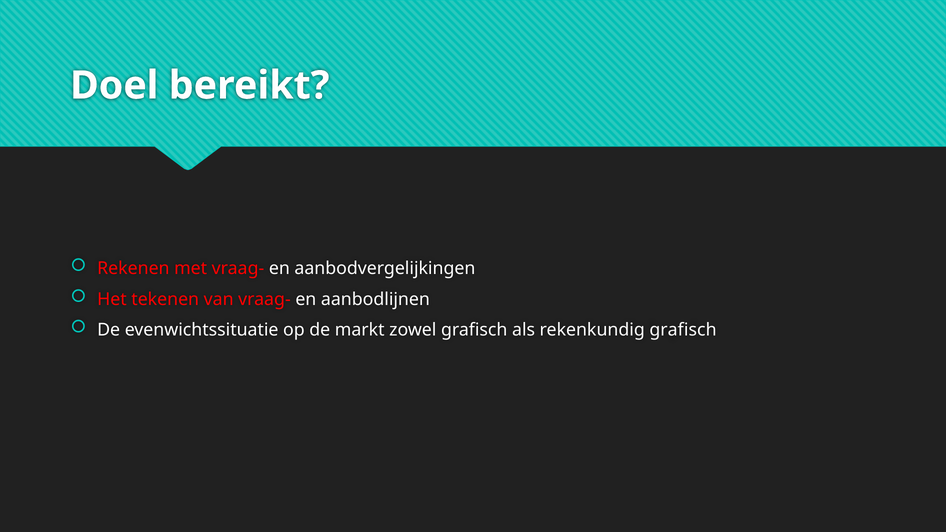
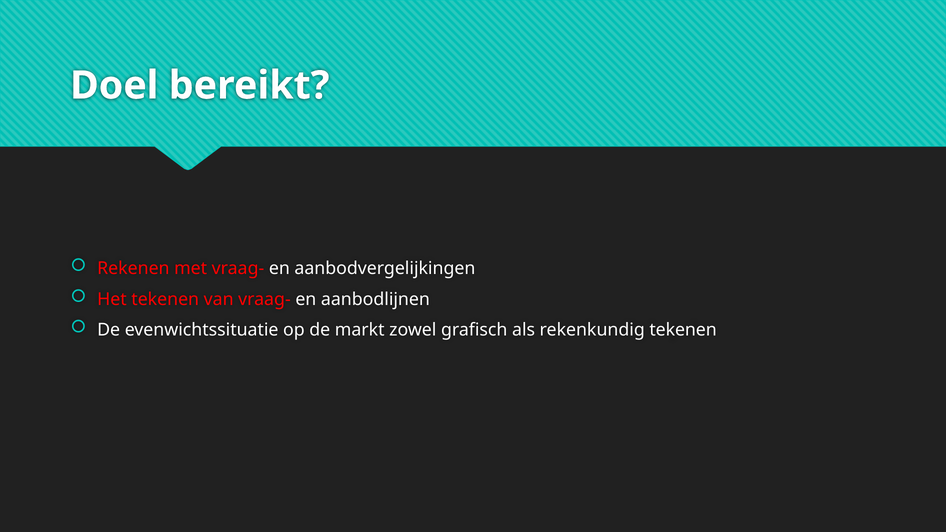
rekenkundig grafisch: grafisch -> tekenen
